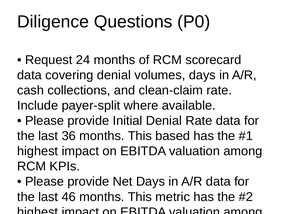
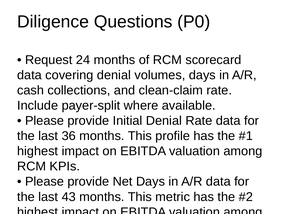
based: based -> profile
46: 46 -> 43
